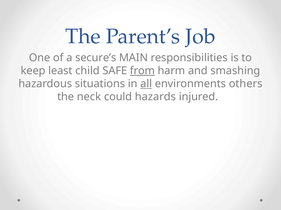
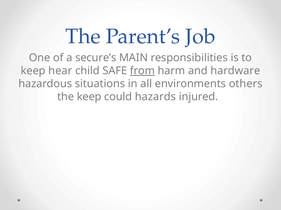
least: least -> hear
smashing: smashing -> hardware
all underline: present -> none
the neck: neck -> keep
